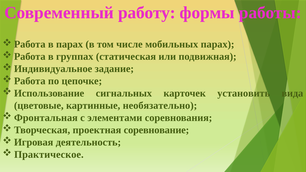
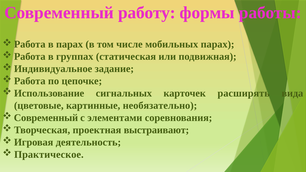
установить: установить -> расширять
Фронтальная at (46, 118): Фронтальная -> Современный
соревнование: соревнование -> выстраивают
